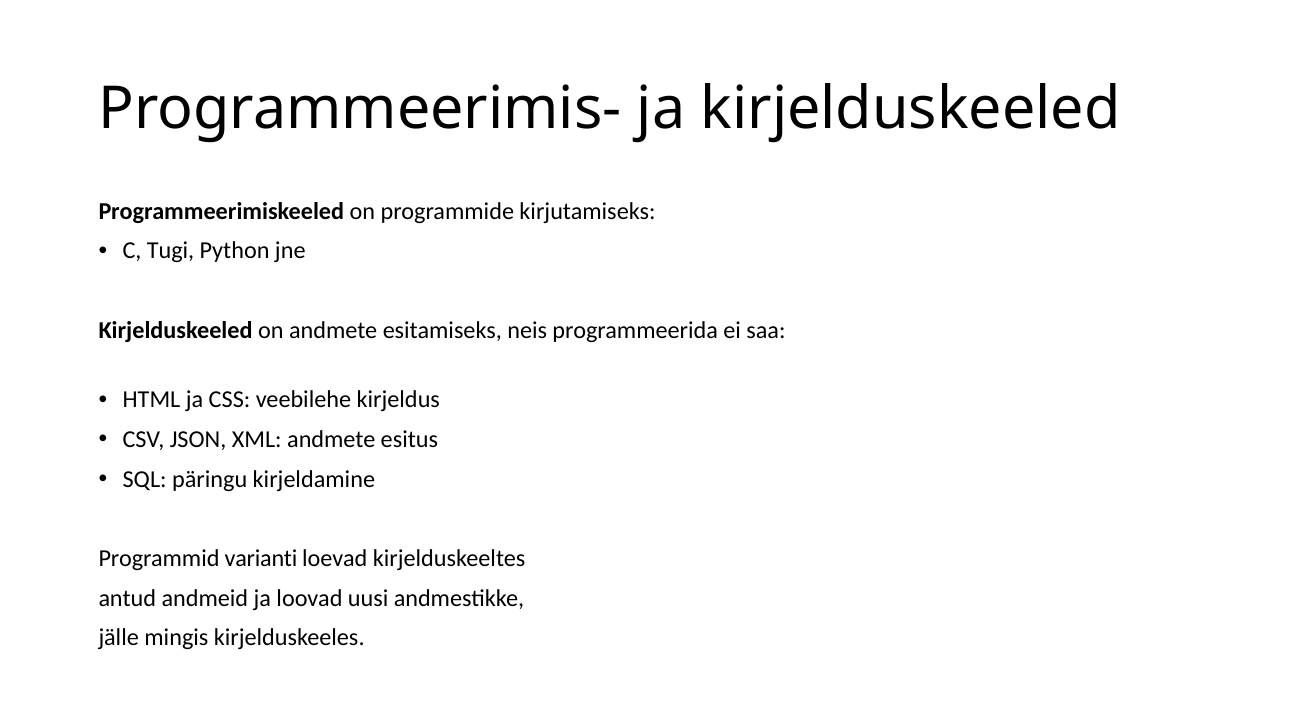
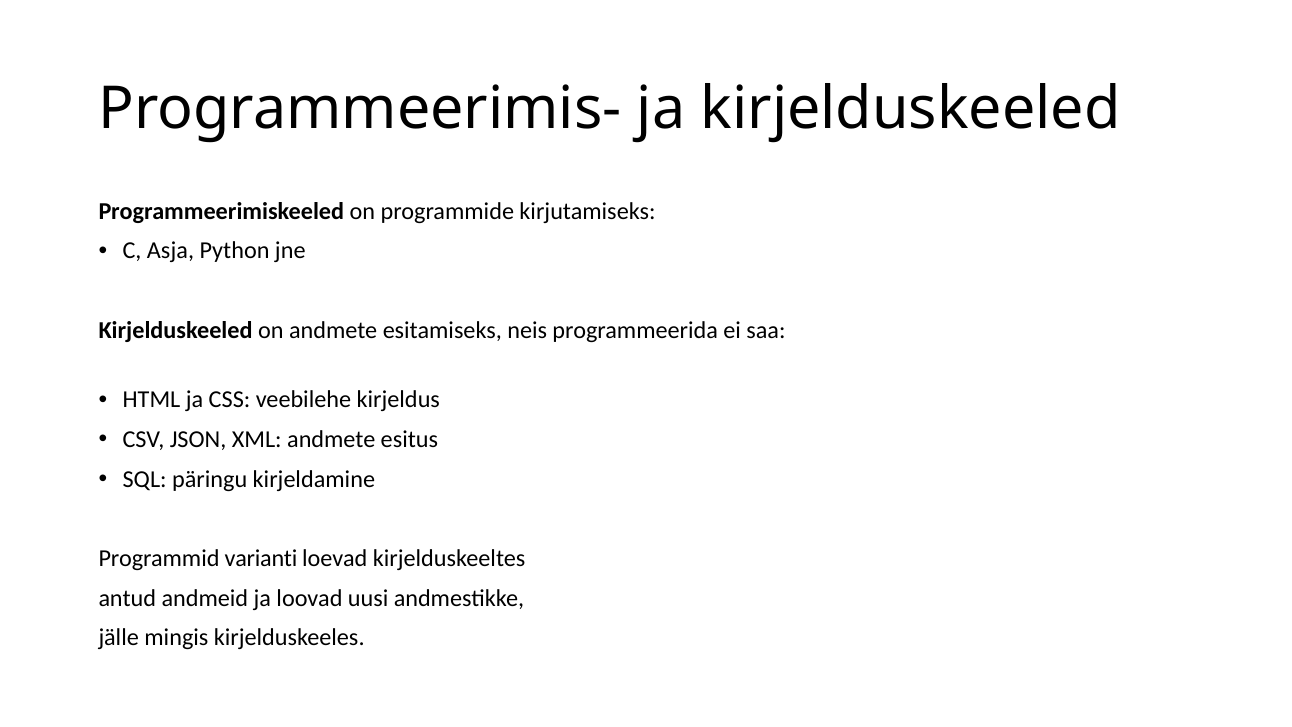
Tugi: Tugi -> Asja
